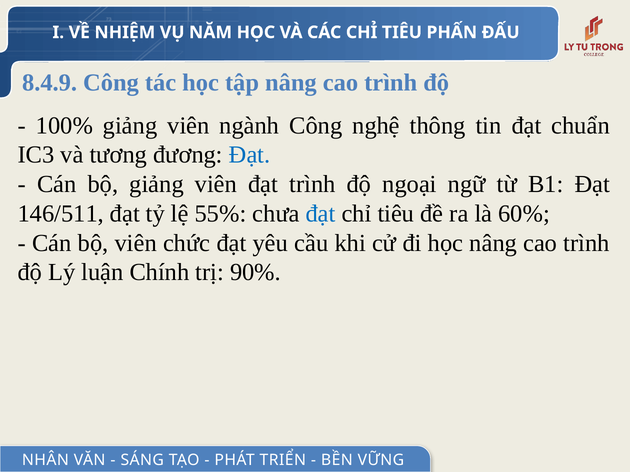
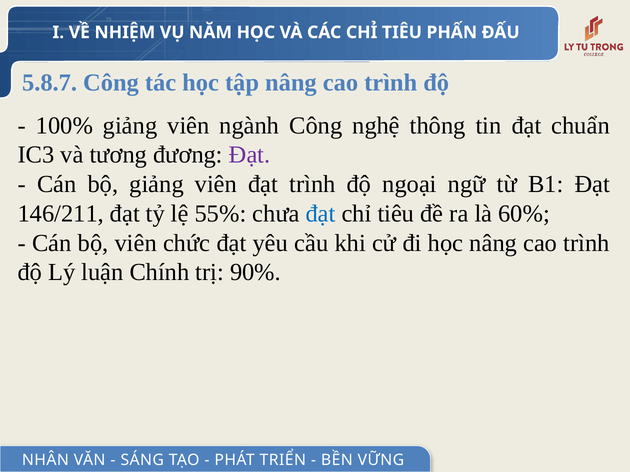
8.4.9: 8.4.9 -> 5.8.7
Đạt at (250, 155) colour: blue -> purple
146/511: 146/511 -> 146/211
